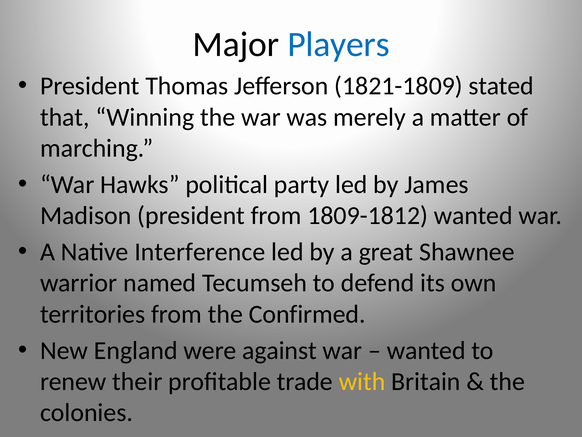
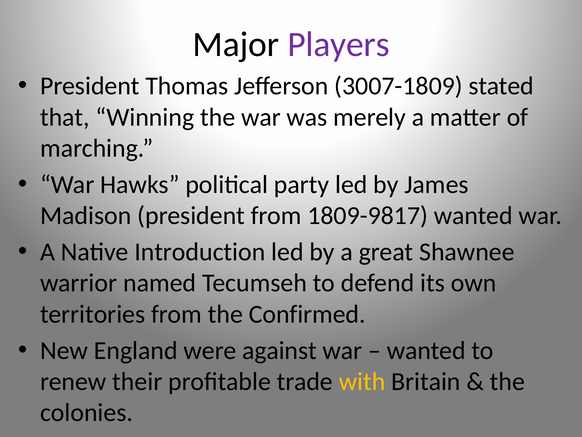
Players colour: blue -> purple
1821-1809: 1821-1809 -> 3007-1809
1809-1812: 1809-1812 -> 1809-9817
Interference: Interference -> Introduction
